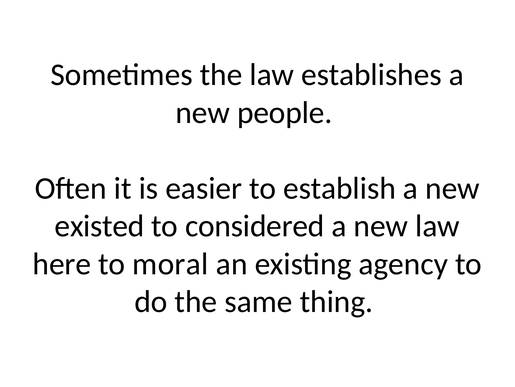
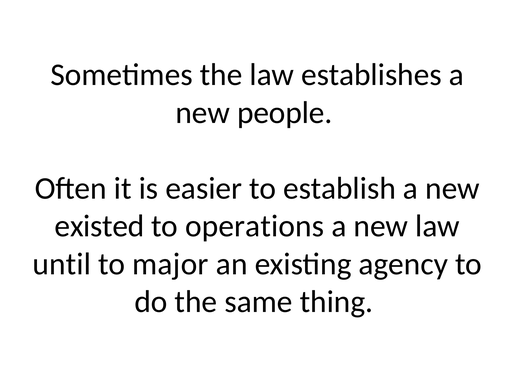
considered: considered -> operations
here: here -> until
moral: moral -> major
